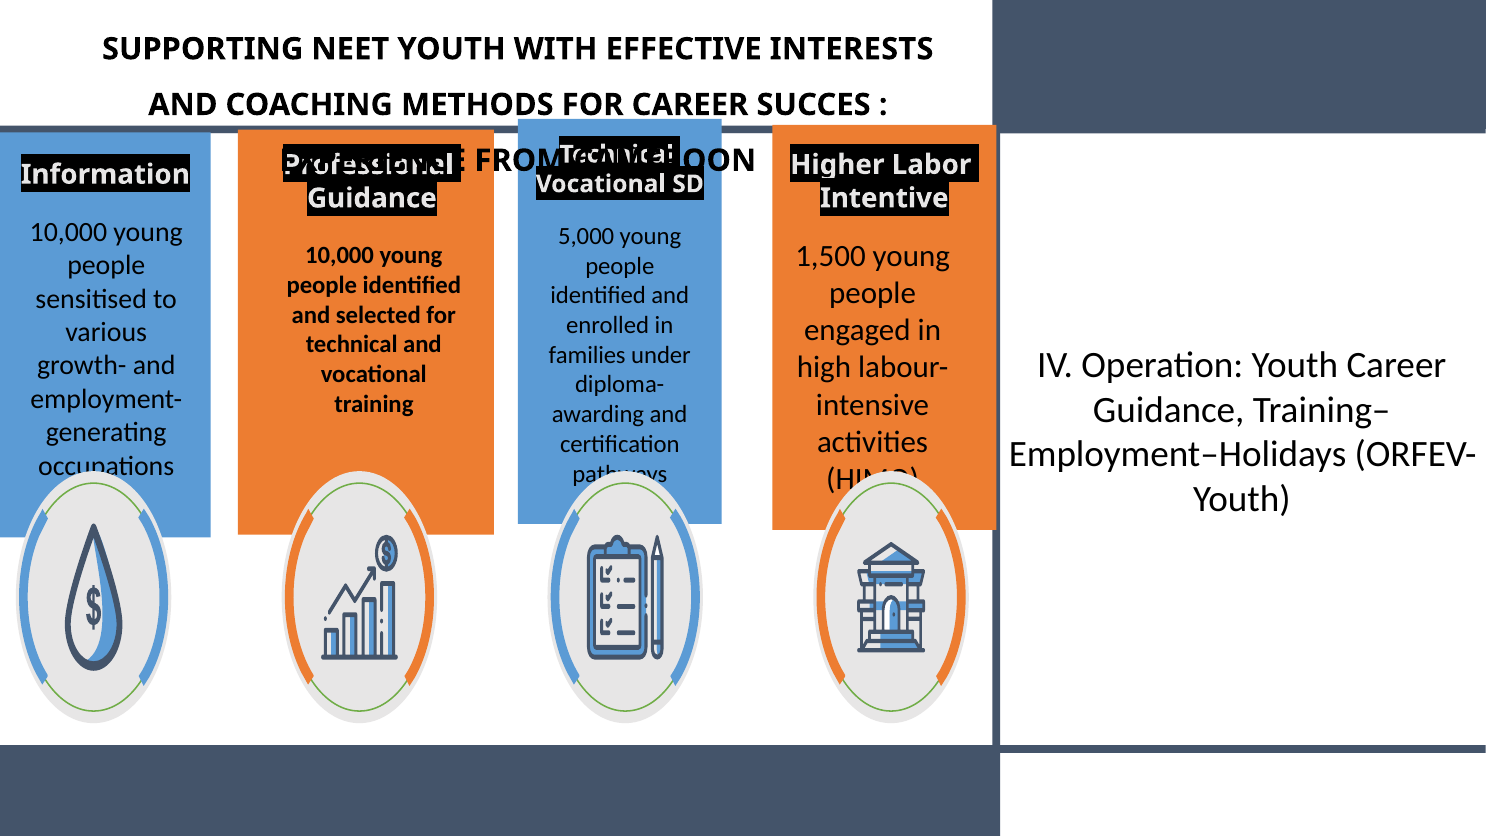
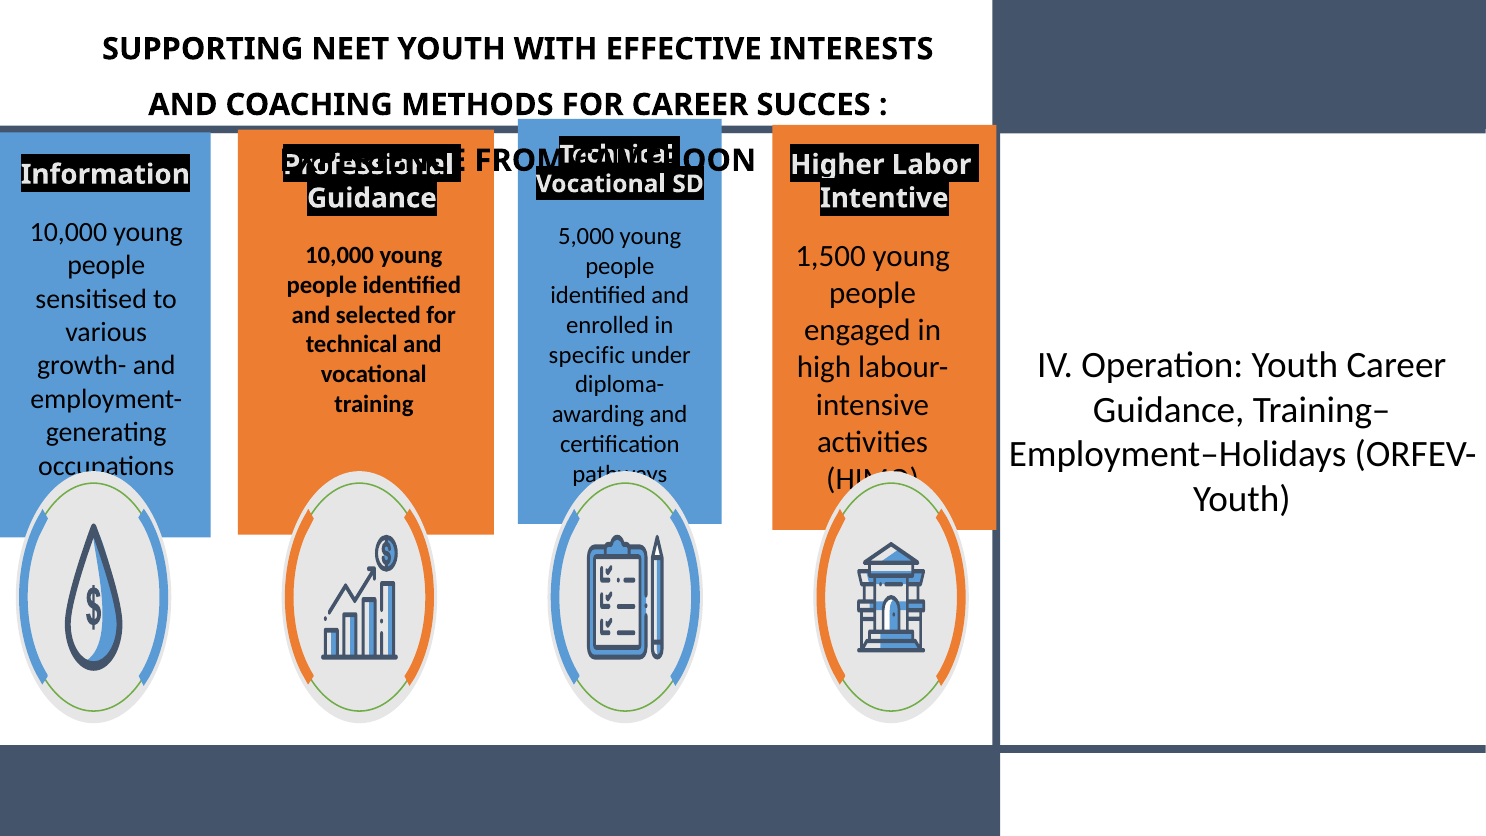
families: families -> specific
